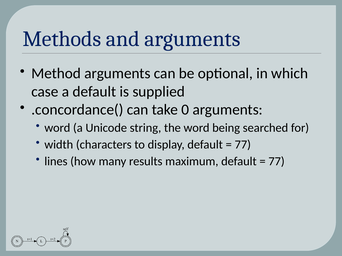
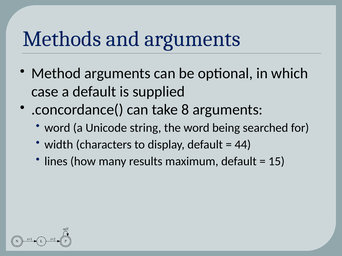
0: 0 -> 8
77 at (243, 145): 77 -> 44
77 at (277, 162): 77 -> 15
